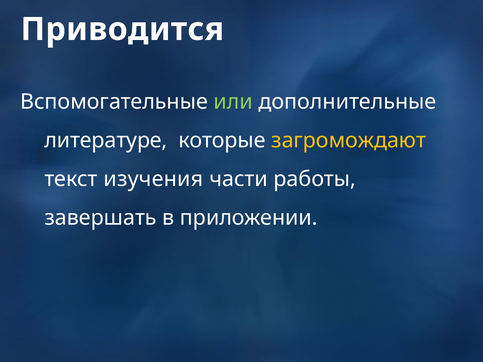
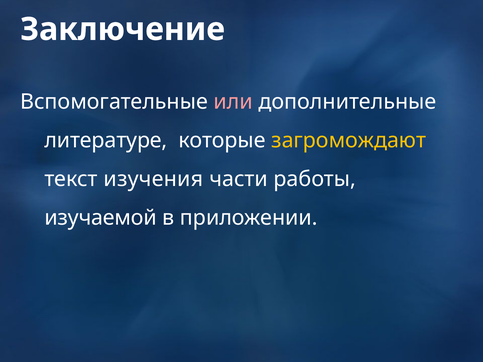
Приводится: Приводится -> Заключение
или colour: light green -> pink
завершать: завершать -> изучаемой
